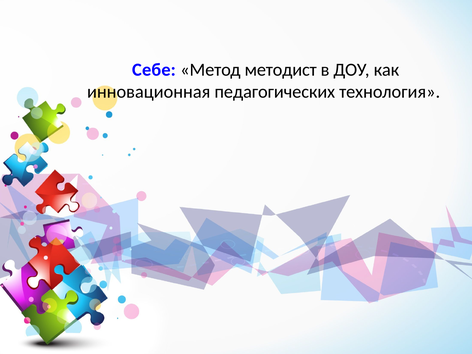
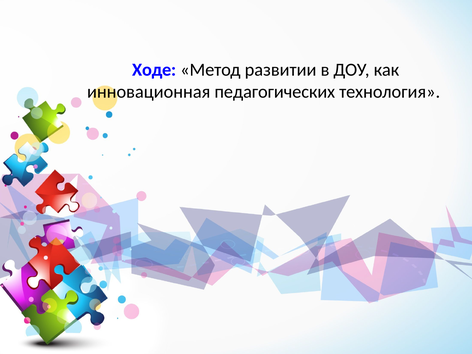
Себе: Себе -> Ходе
методист: методист -> развитии
